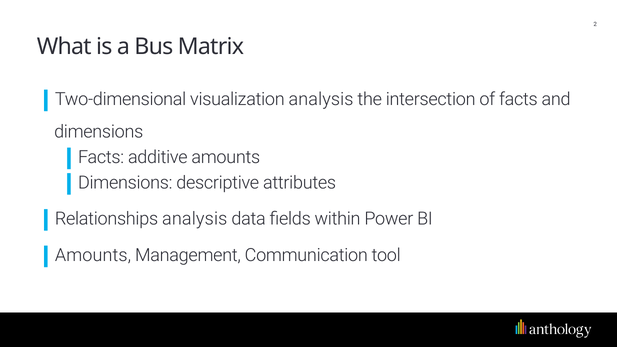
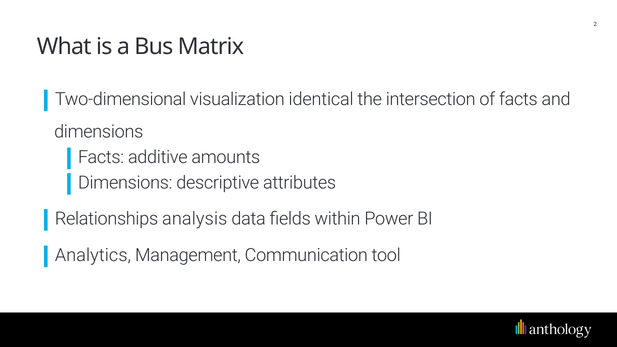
visualization analysis: analysis -> identical
Amounts at (93, 255): Amounts -> Analytics
